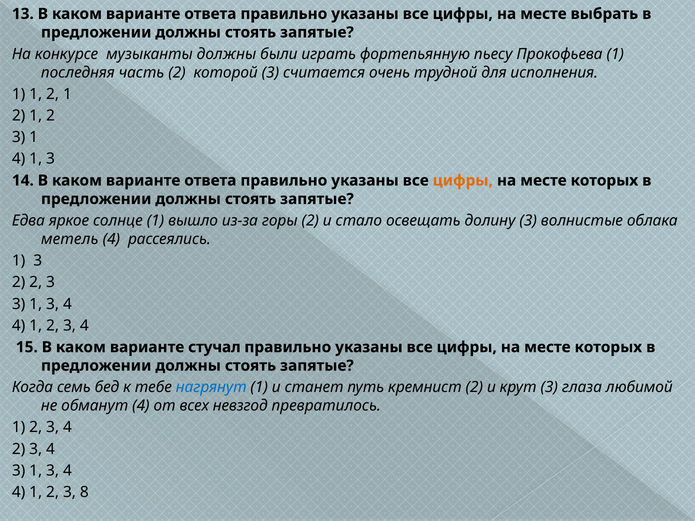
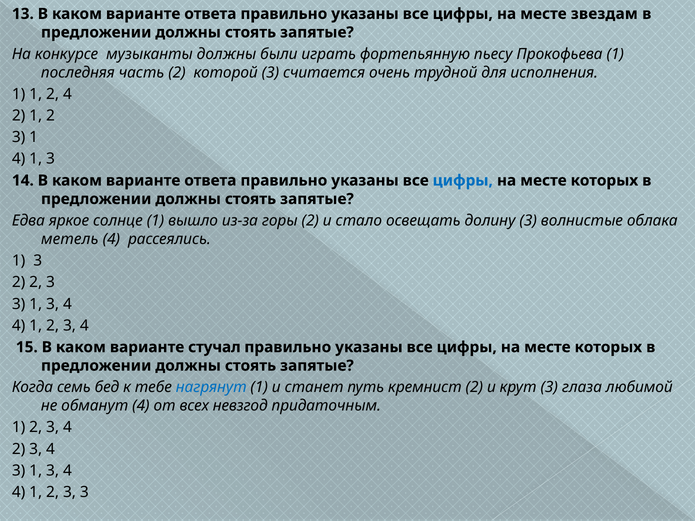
выбрать: выбрать -> звездам
1 1 2 1: 1 -> 4
цифры at (463, 181) colour: orange -> blue
превратилось: превратилось -> придаточным
1 2 3 8: 8 -> 3
